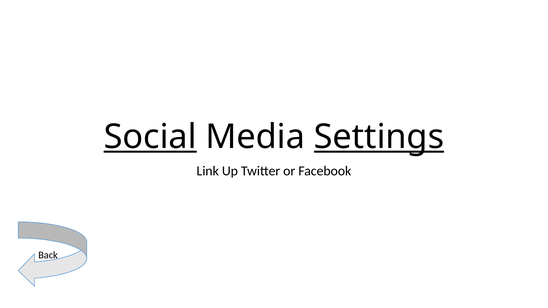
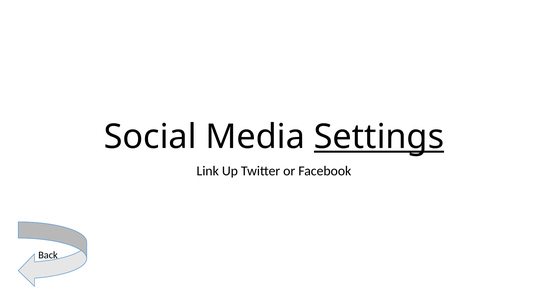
Social underline: present -> none
